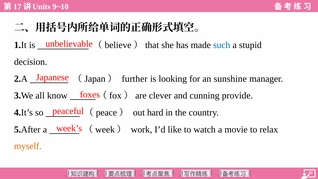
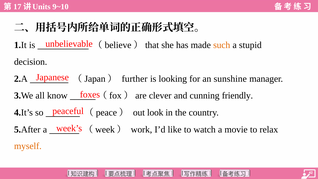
such colour: blue -> orange
provide: provide -> friendly
hard: hard -> look
